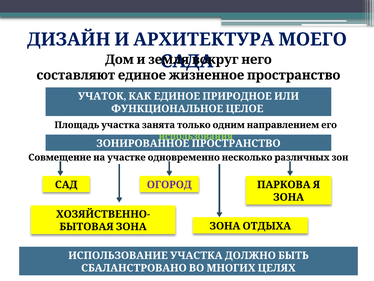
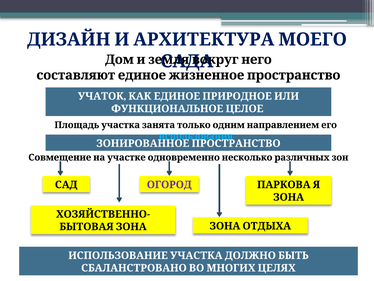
использования colour: light green -> light blue
